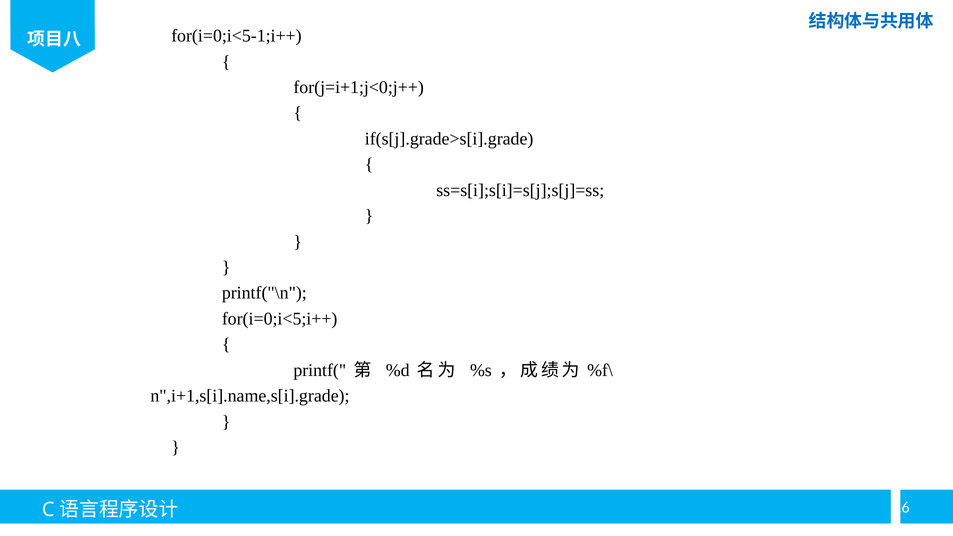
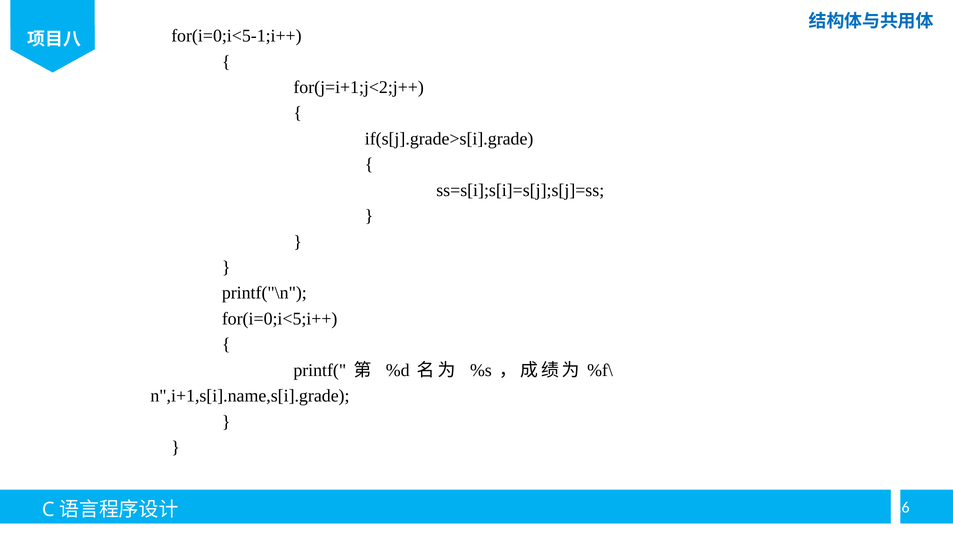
for(j=i+1;j<0;j++: for(j=i+1;j<0;j++ -> for(j=i+1;j<2;j++
